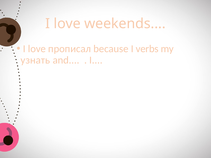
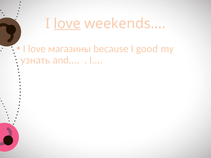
love at (67, 24) underline: none -> present
прописал: прописал -> магазины
verbs: verbs -> good
